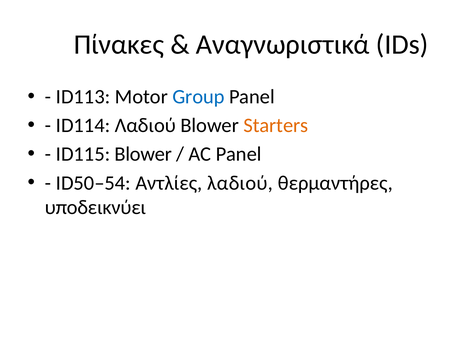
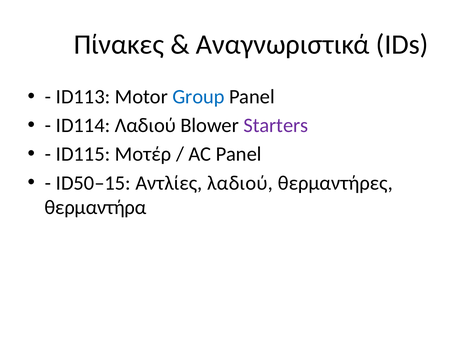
Starters colour: orange -> purple
ID115 Blower: Blower -> Μοτέρ
ID50–54: ID50–54 -> ID50–15
υποδεικνύει: υποδεικνύει -> θερμαντήρα
